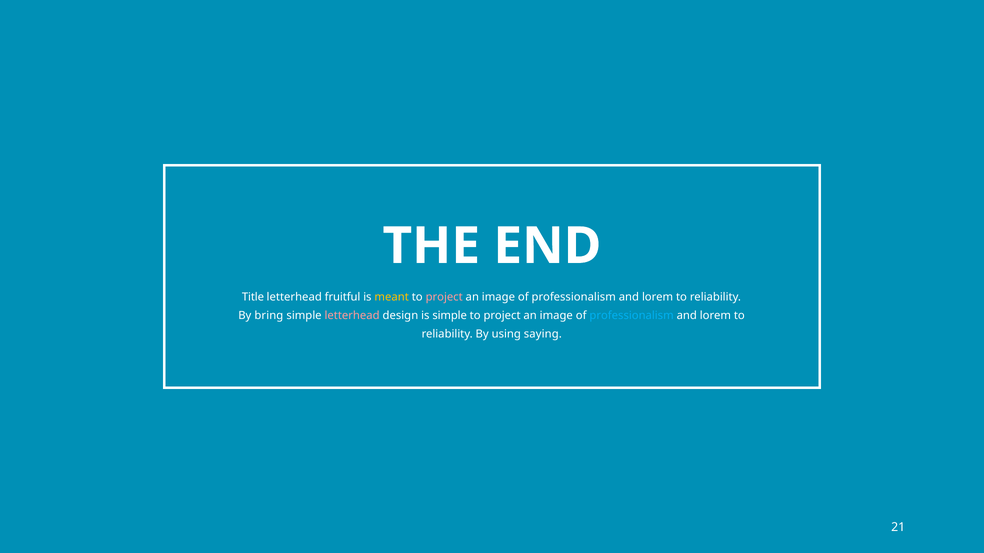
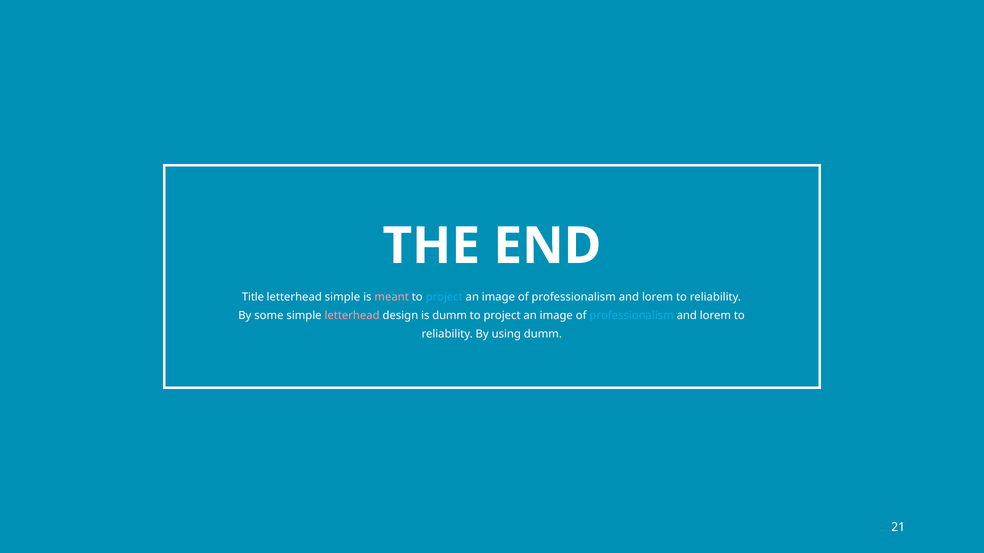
letterhead fruitful: fruitful -> simple
meant colour: yellow -> pink
project at (444, 297) colour: pink -> light blue
bring: bring -> some
is simple: simple -> dumm
using saying: saying -> dumm
